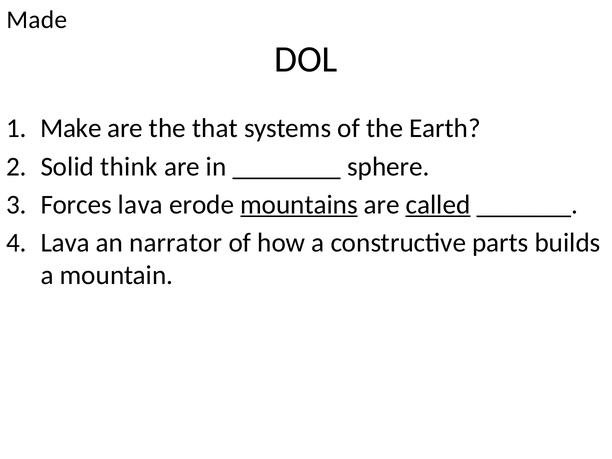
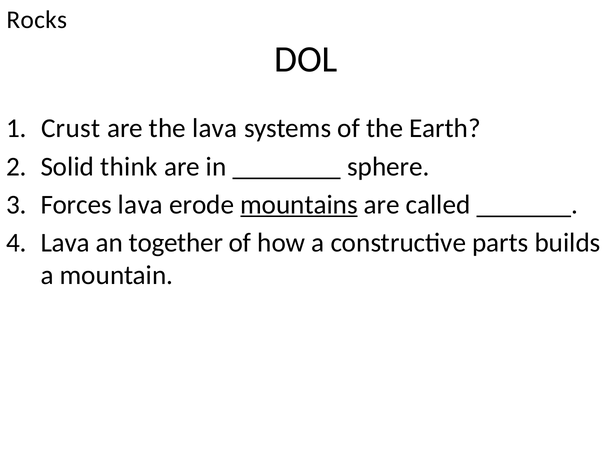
Made: Made -> Rocks
Make: Make -> Crust
the that: that -> lava
called underline: present -> none
narrator: narrator -> together
